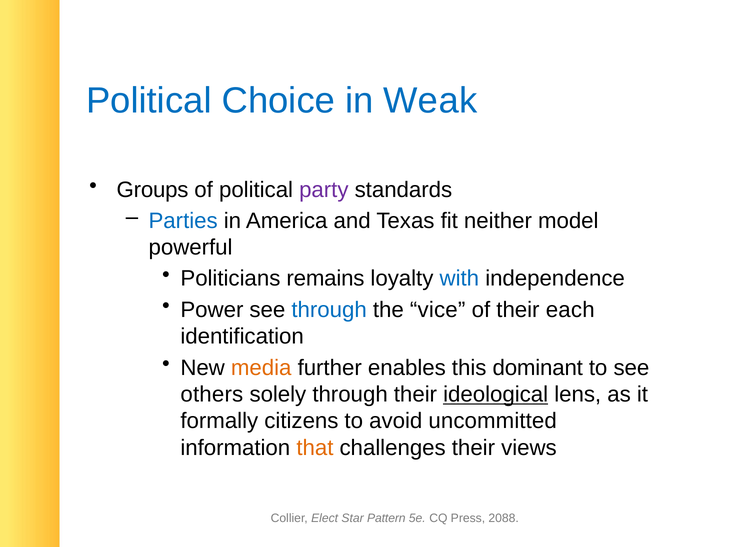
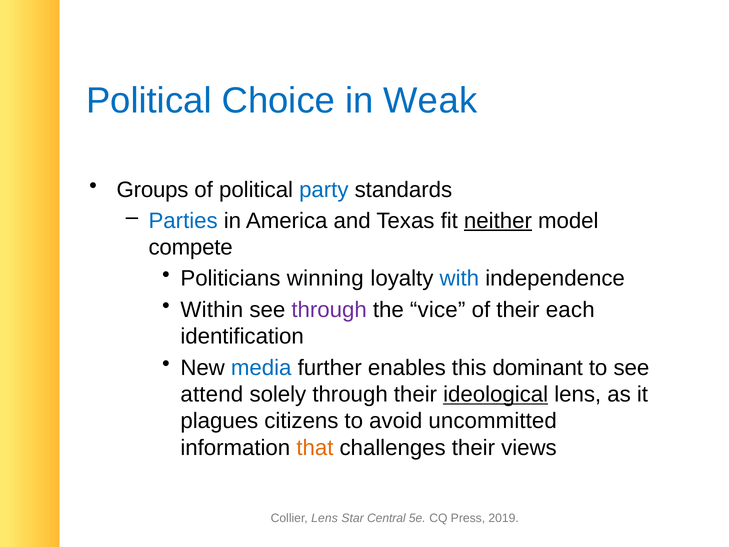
party colour: purple -> blue
neither underline: none -> present
powerful: powerful -> compete
remains: remains -> winning
Power: Power -> Within
through at (329, 310) colour: blue -> purple
media colour: orange -> blue
others: others -> attend
formally: formally -> plagues
Collier Elect: Elect -> Lens
Pattern: Pattern -> Central
2088: 2088 -> 2019
